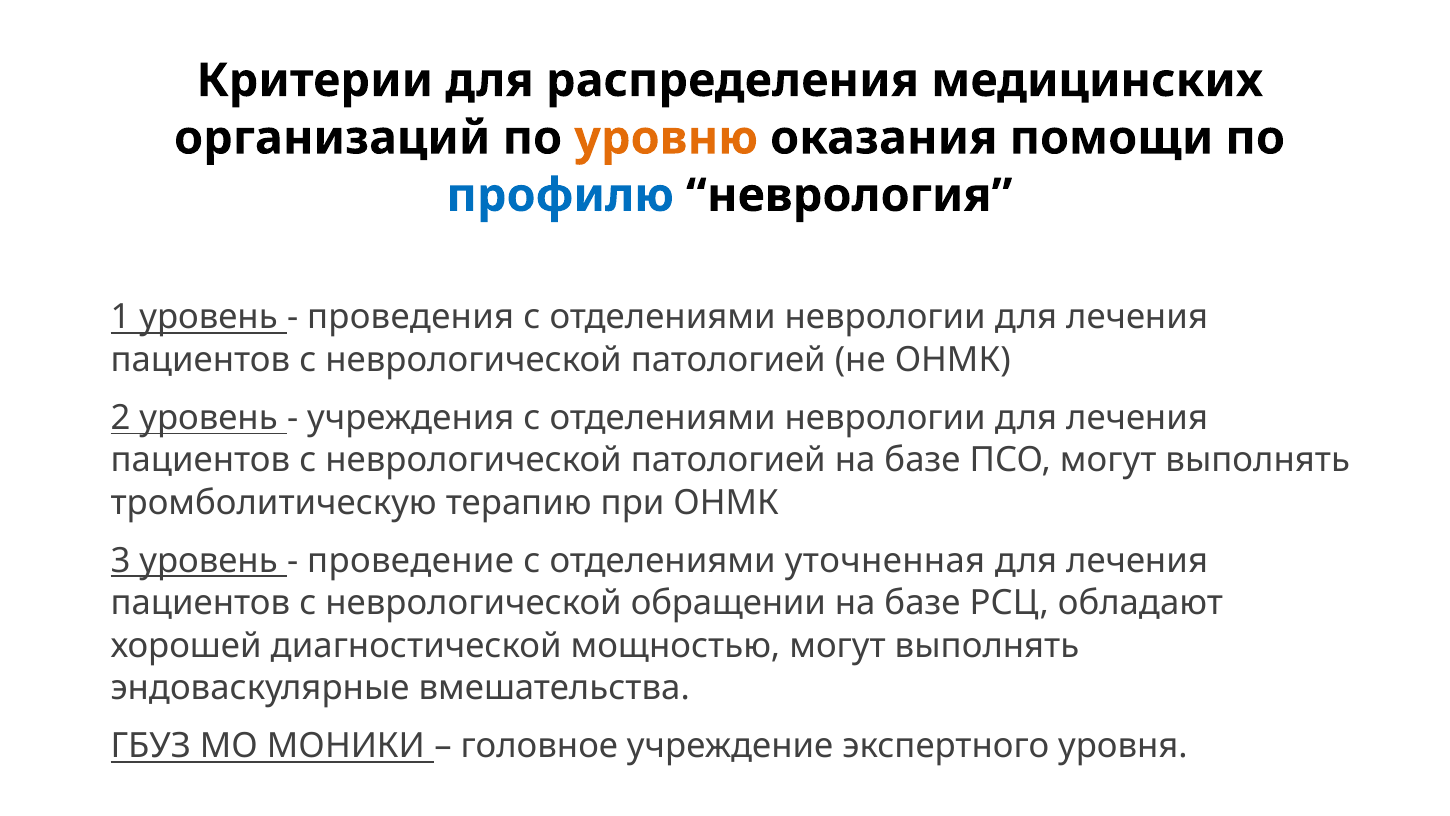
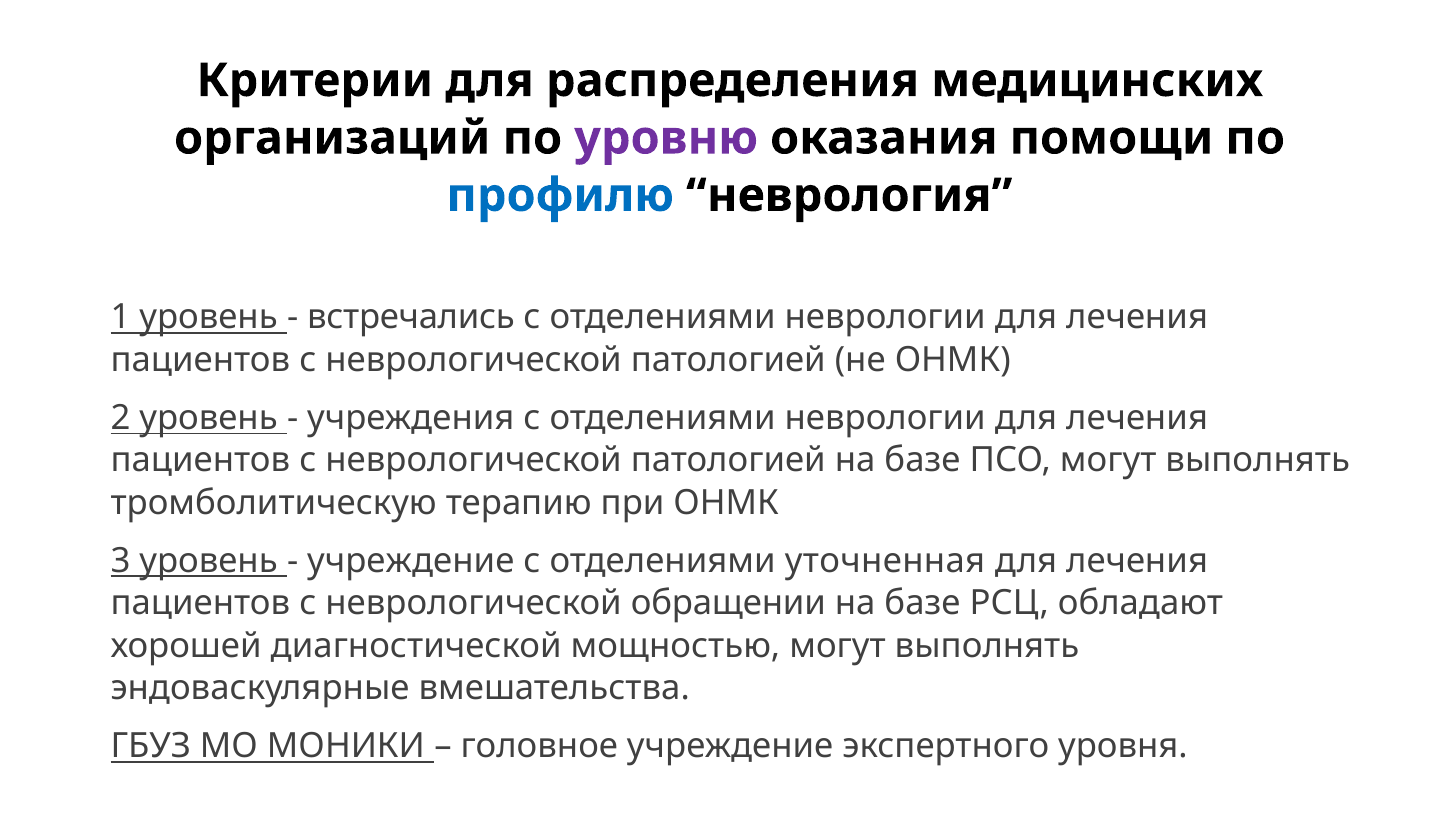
уровню colour: orange -> purple
проведения: проведения -> встречались
проведение at (411, 560): проведение -> учреждение
